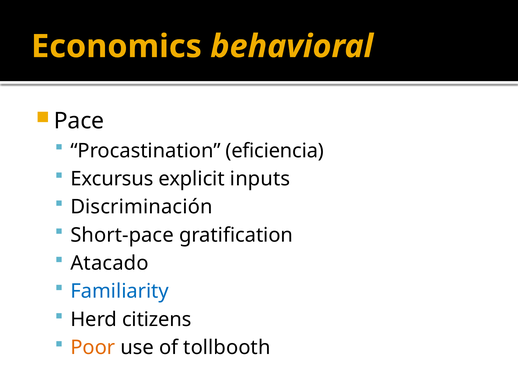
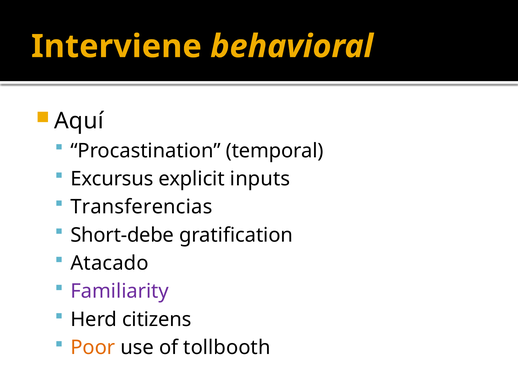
Economics: Economics -> Interviene
Pace: Pace -> Aquí
eficiencia: eficiencia -> temporal
Discriminación: Discriminación -> Transferencias
Short-pace: Short-pace -> Short-debe
Familiarity colour: blue -> purple
